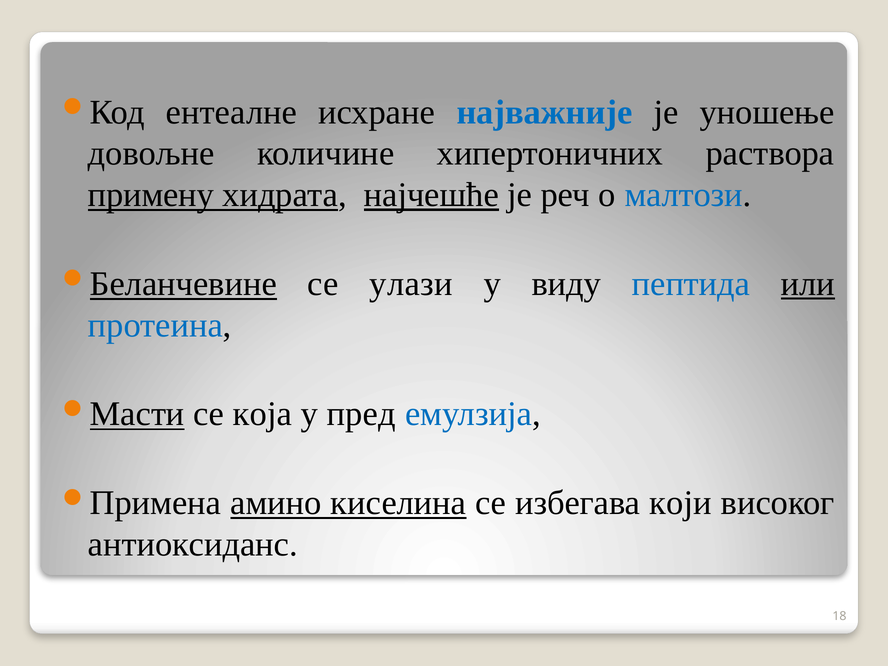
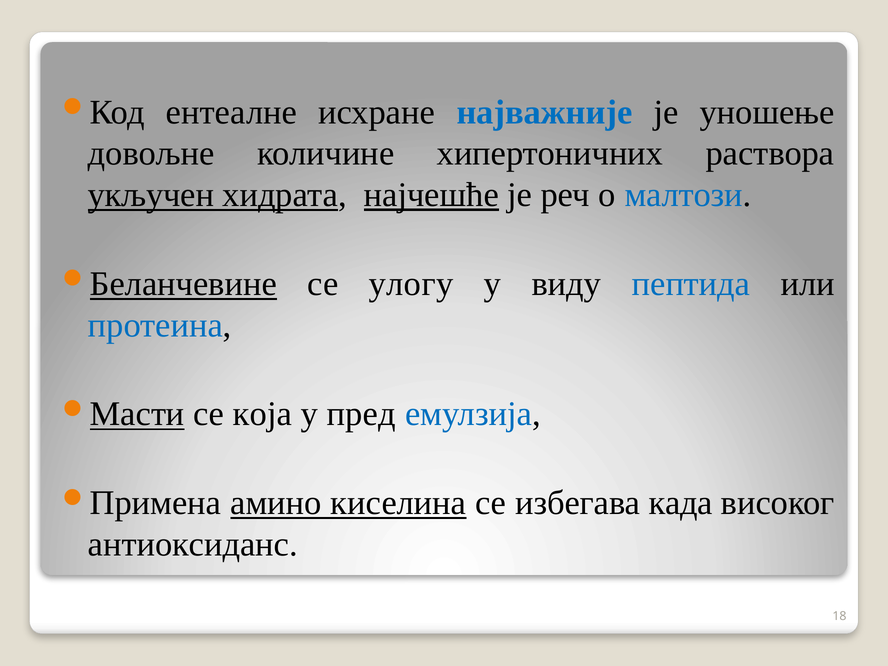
примену: примену -> укључен
улази: улази -> улогу
или underline: present -> none
који: који -> када
